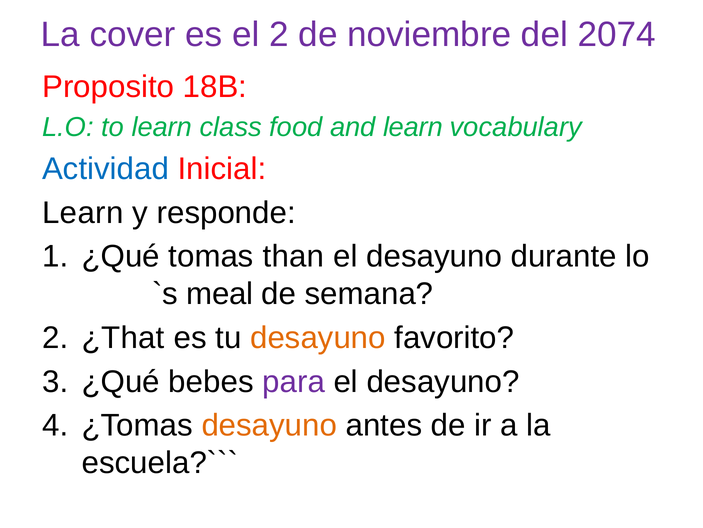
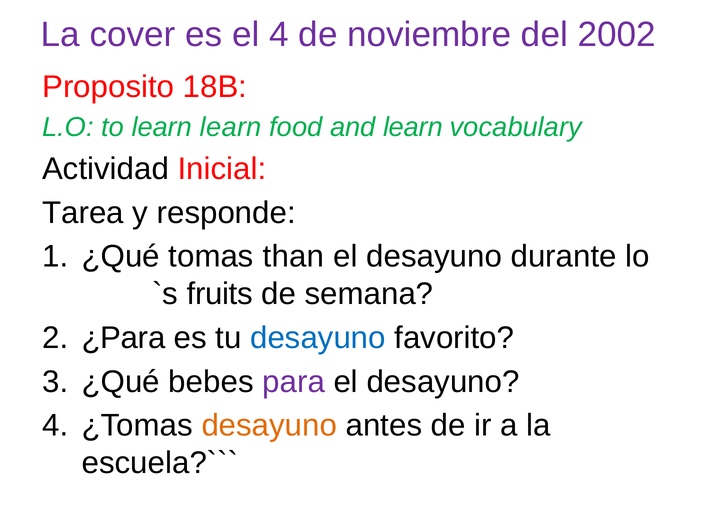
el 2: 2 -> 4
2074: 2074 -> 2002
learn class: class -> learn
Actividad colour: blue -> black
Learn at (83, 212): Learn -> Tarea
meal: meal -> fruits
¿That: ¿That -> ¿Para
desayuno at (318, 337) colour: orange -> blue
